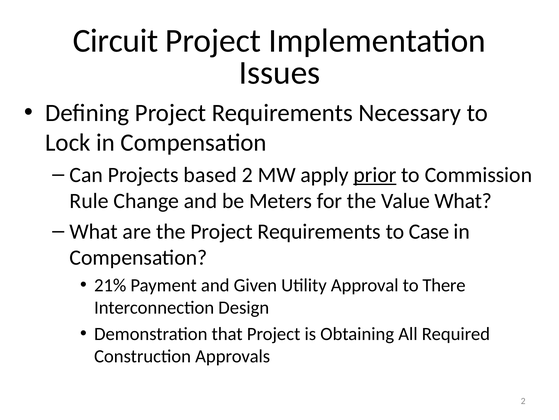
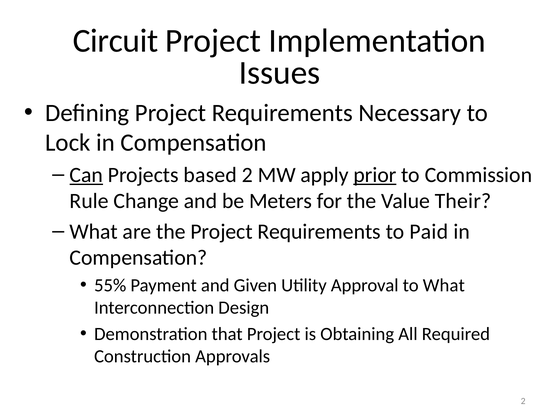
Can underline: none -> present
Value What: What -> Their
Case: Case -> Paid
21%: 21% -> 55%
to There: There -> What
